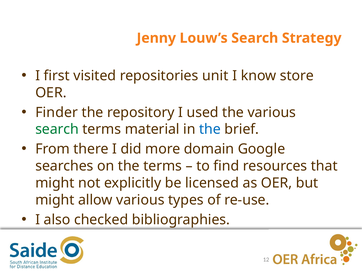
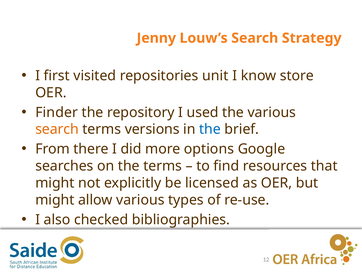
search at (57, 129) colour: green -> orange
material: material -> versions
domain: domain -> options
